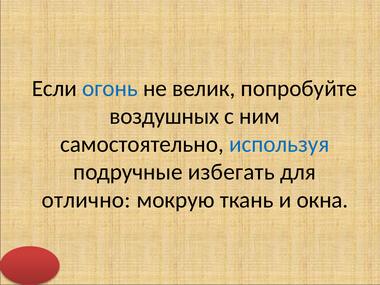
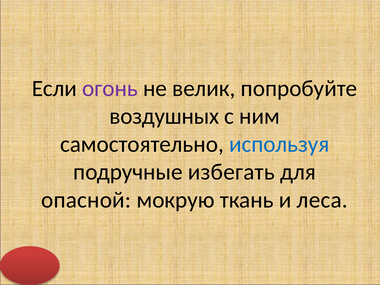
огонь colour: blue -> purple
отлично: отлично -> опасной
окна: окна -> леса
